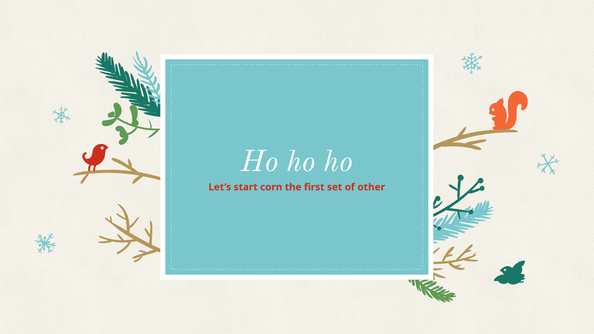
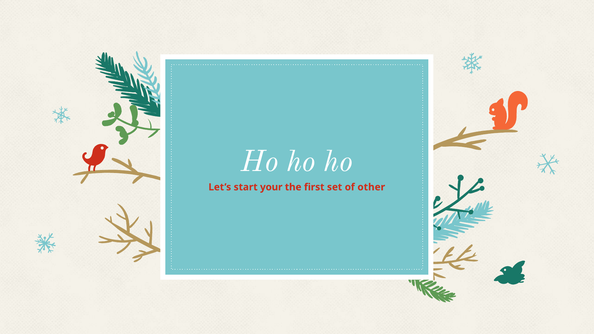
corn: corn -> your
